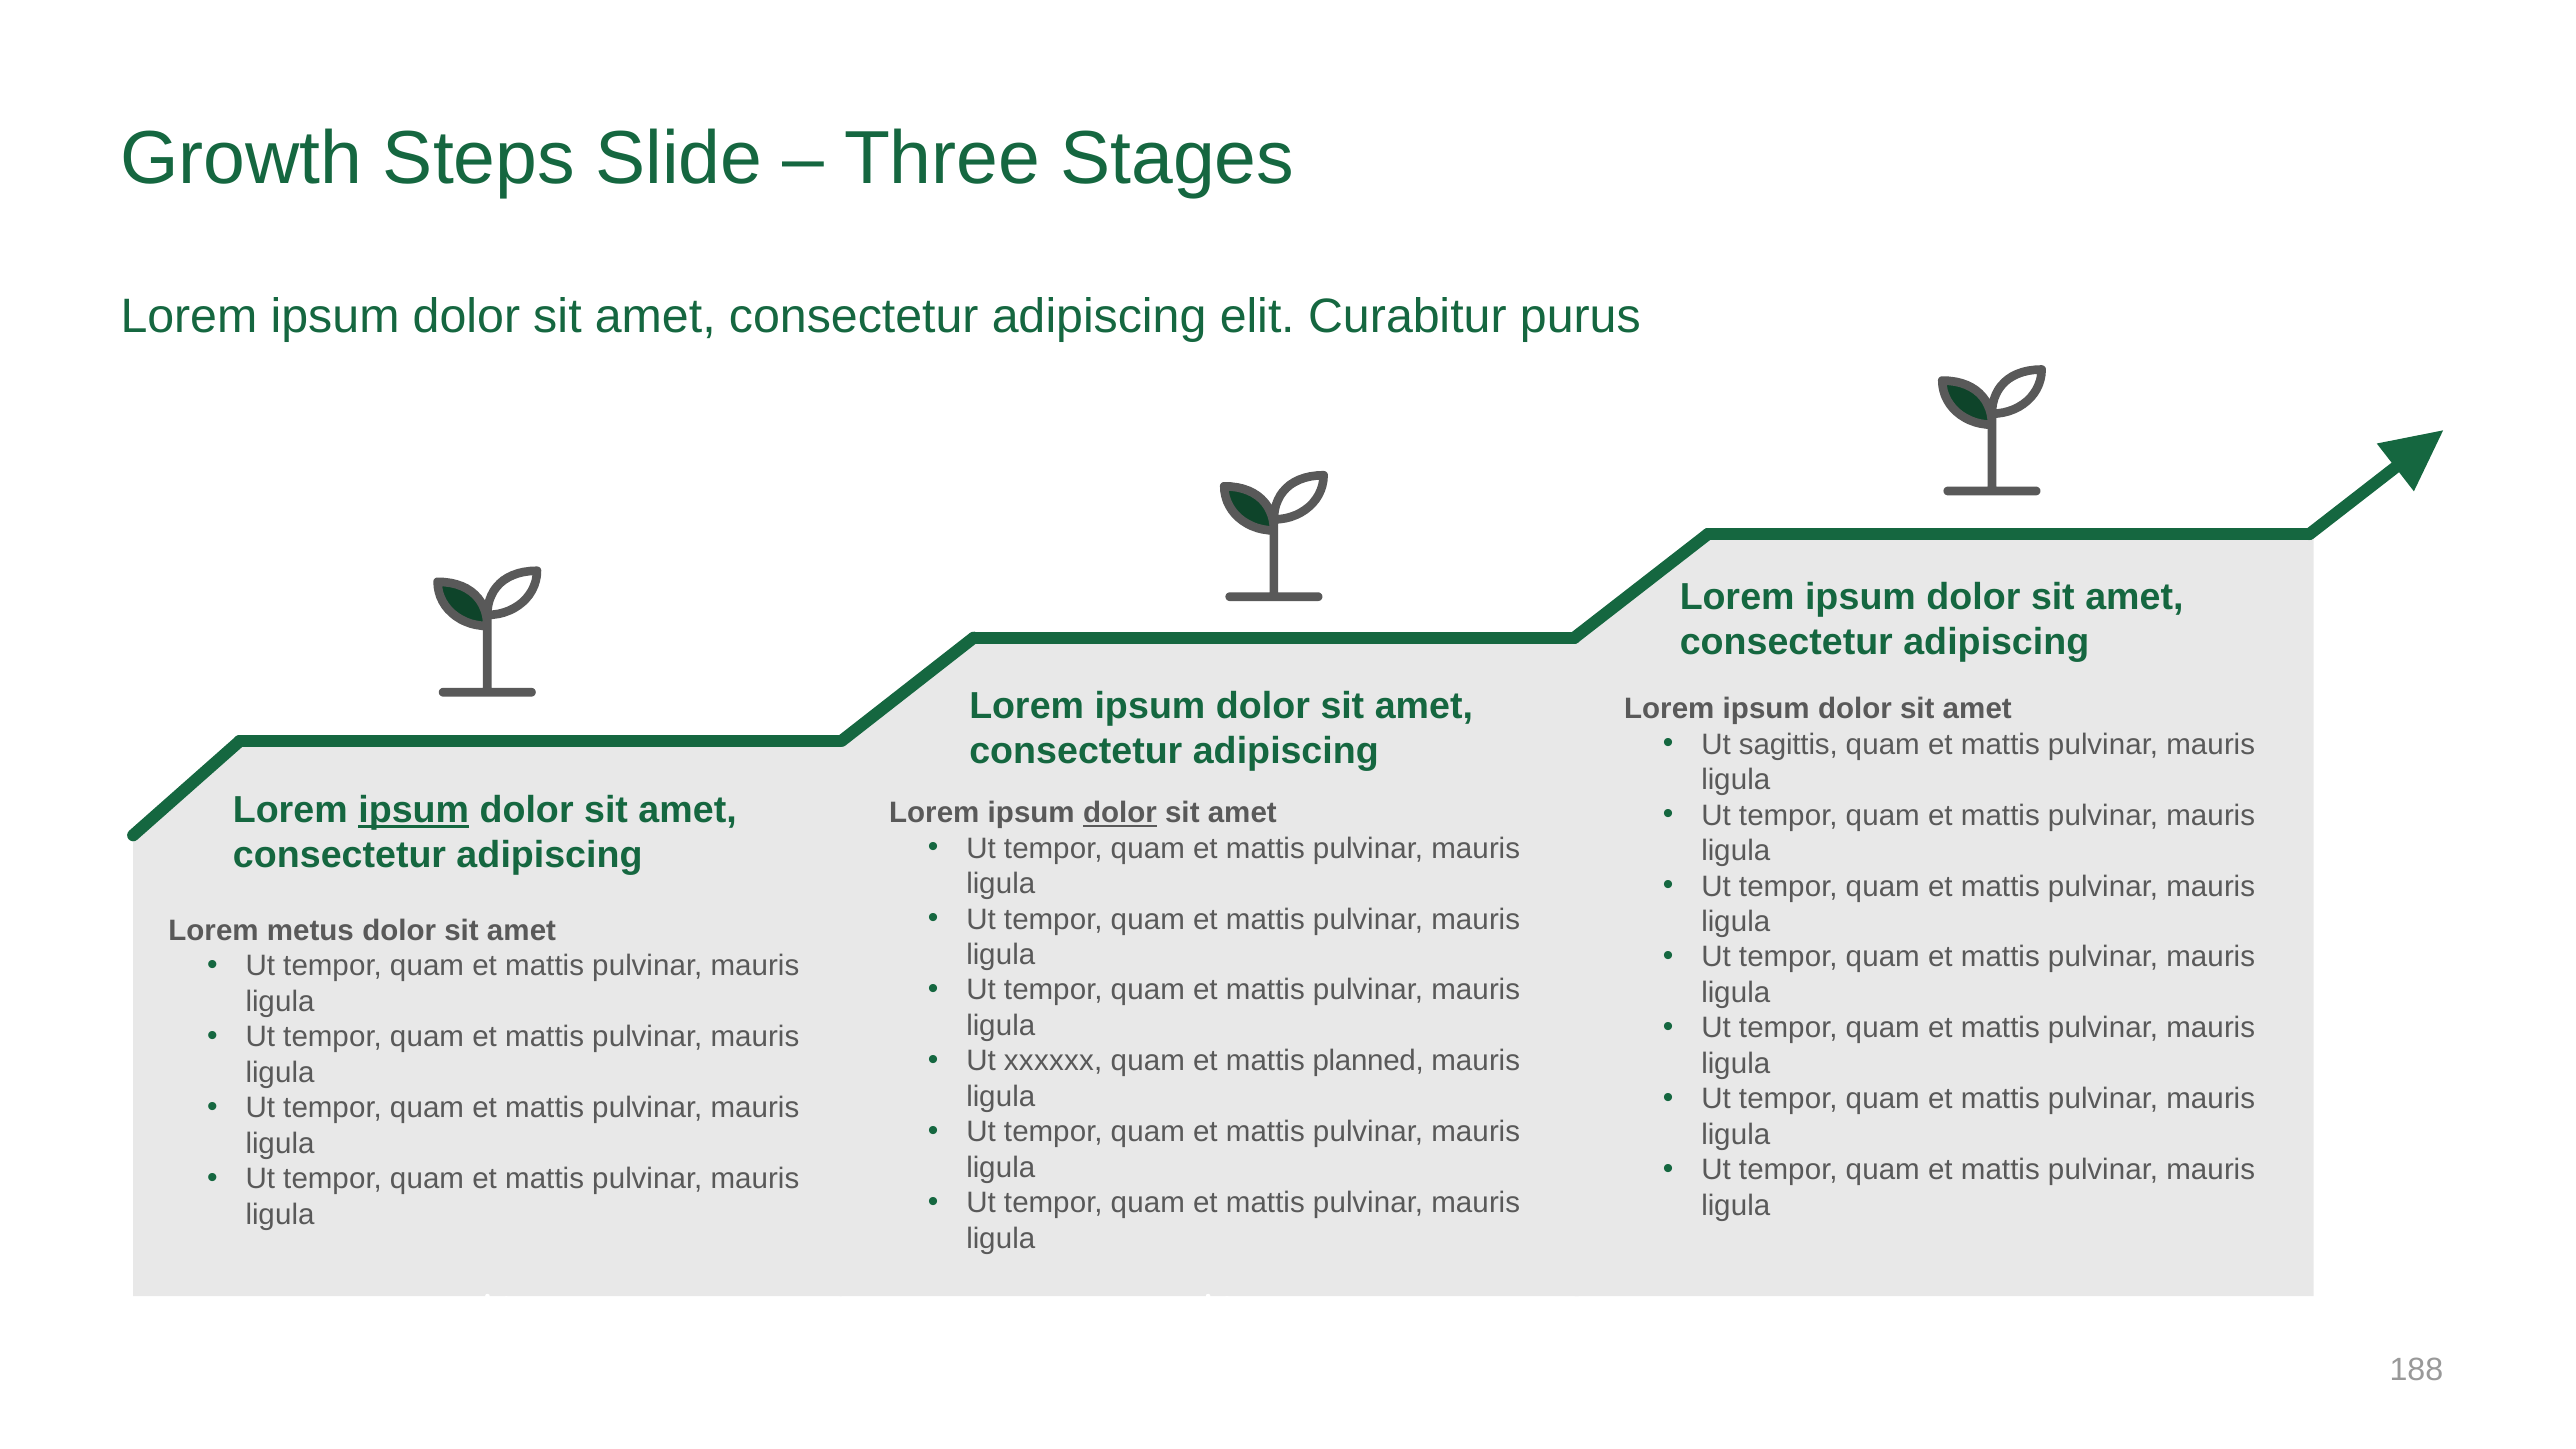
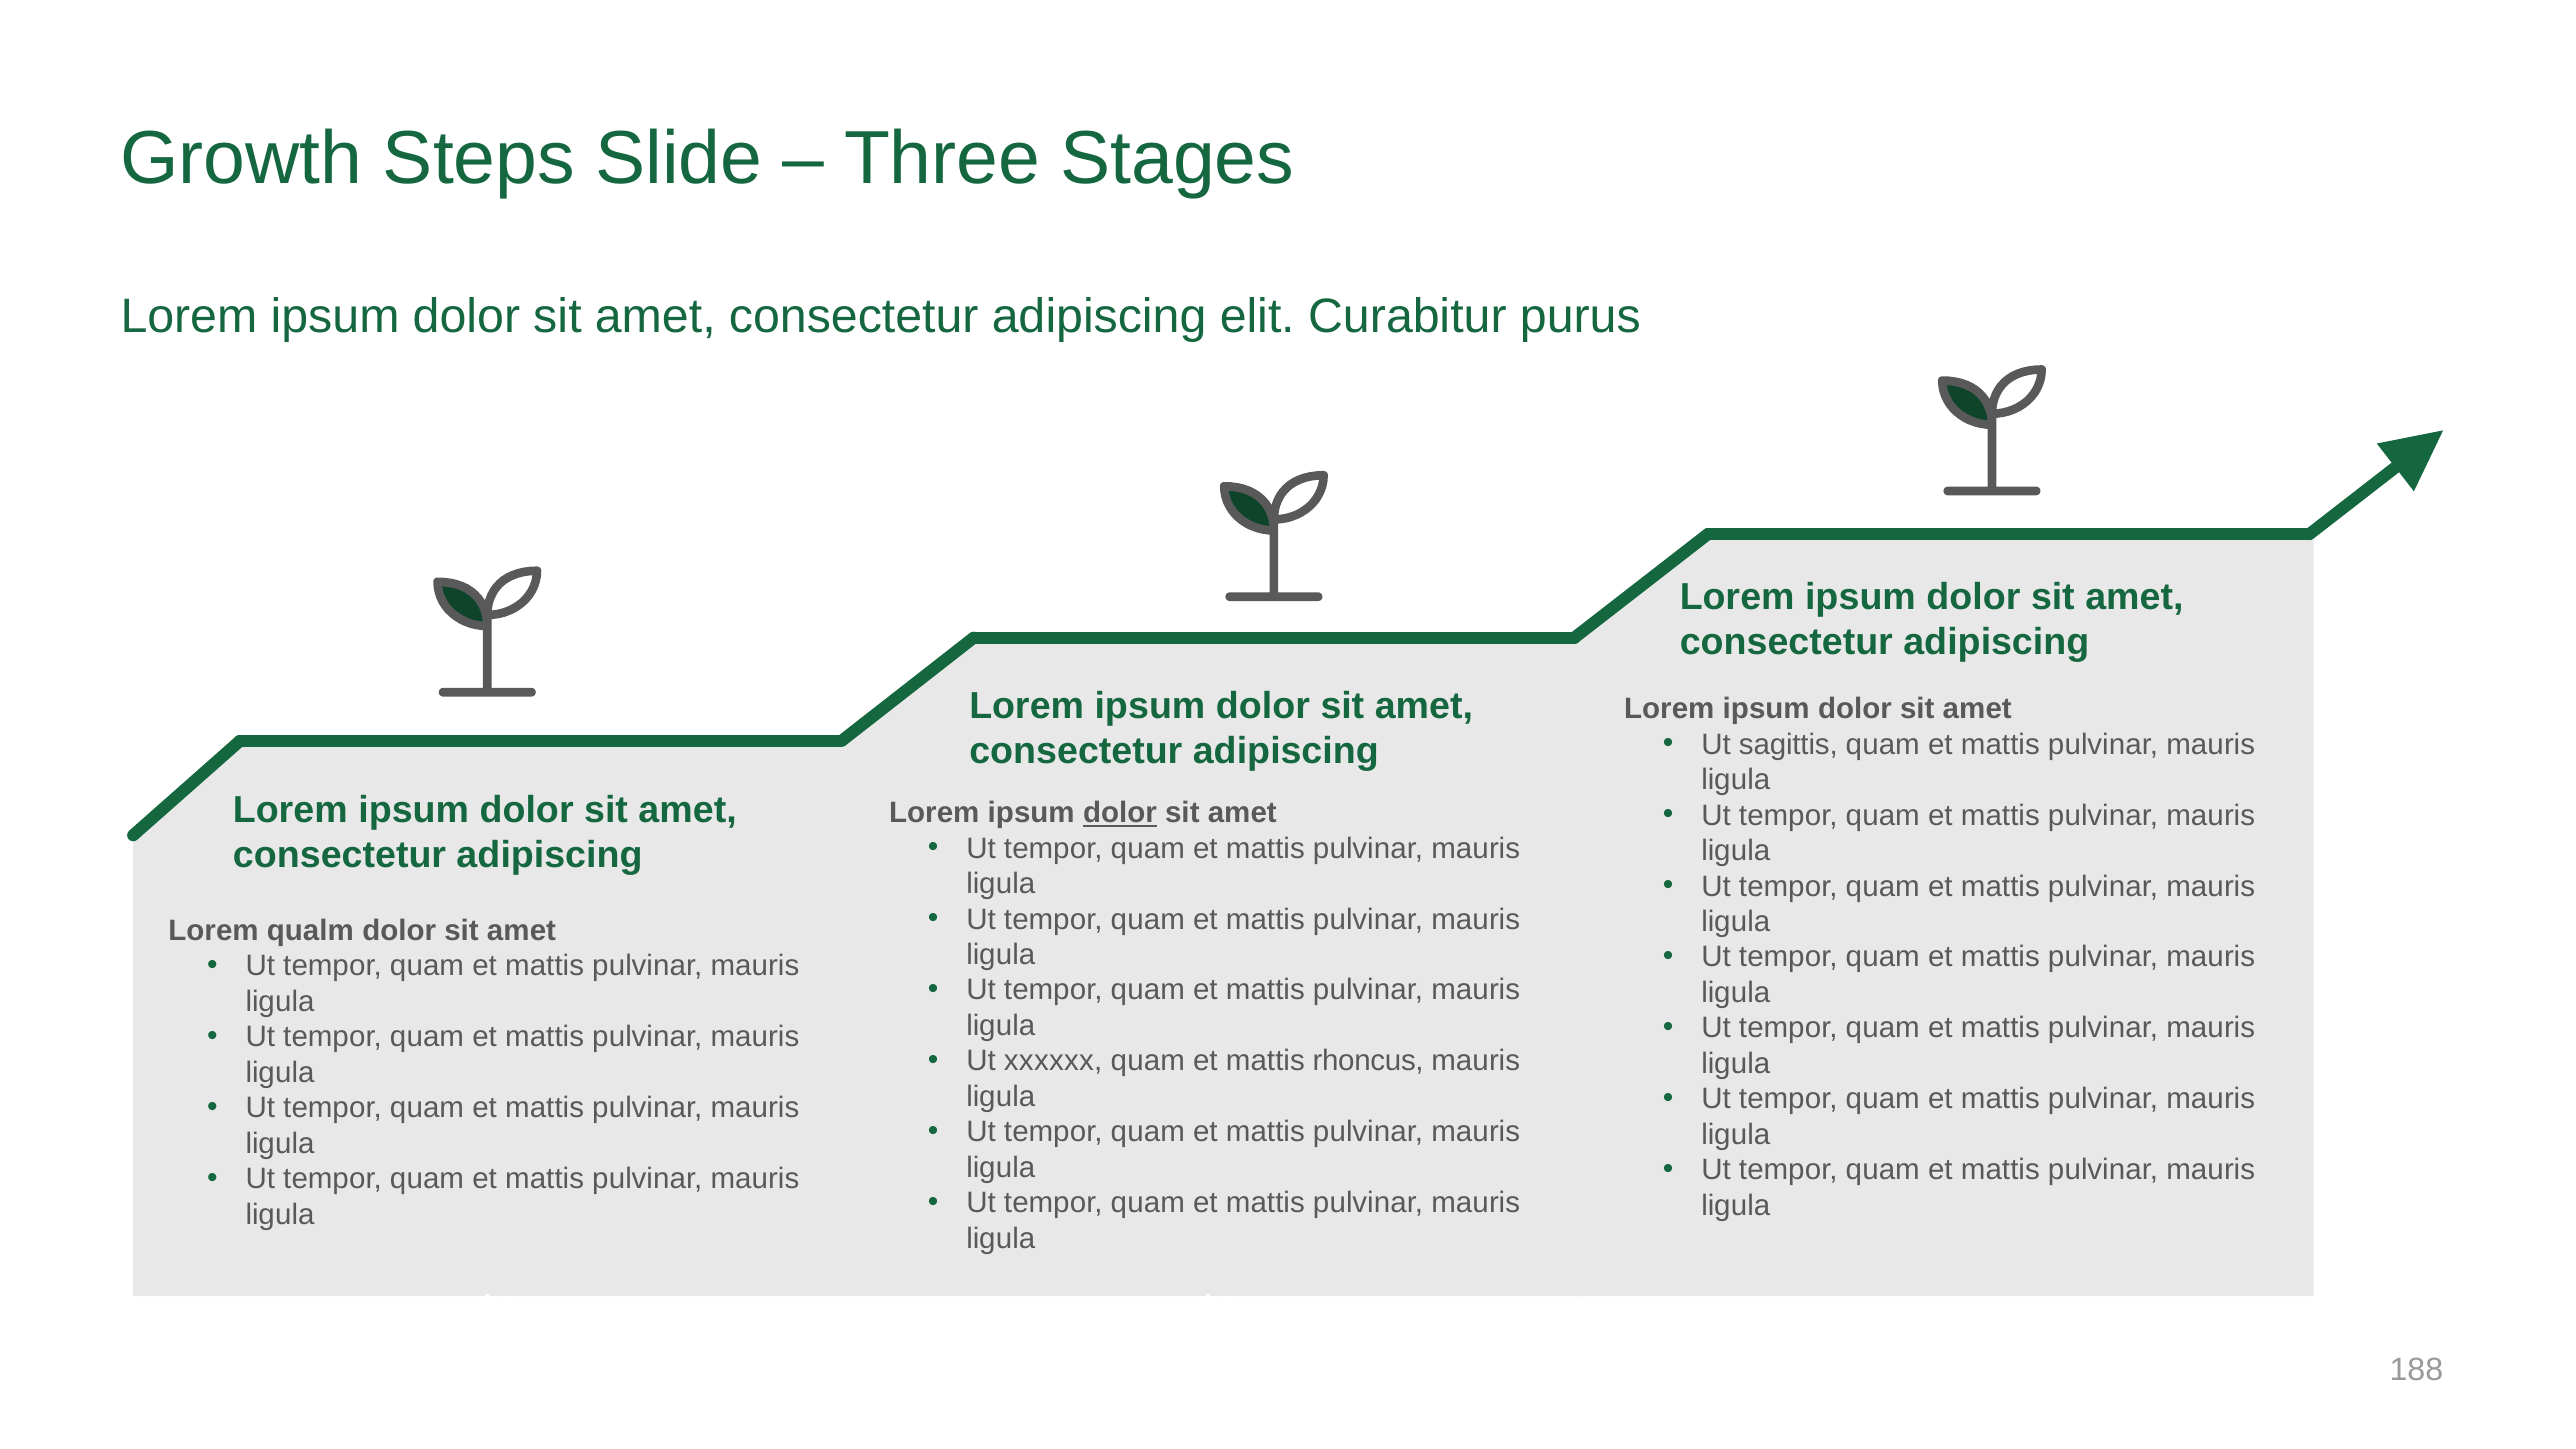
ipsum at (414, 810) underline: present -> none
metus: metus -> qualm
planned: planned -> rhoncus
